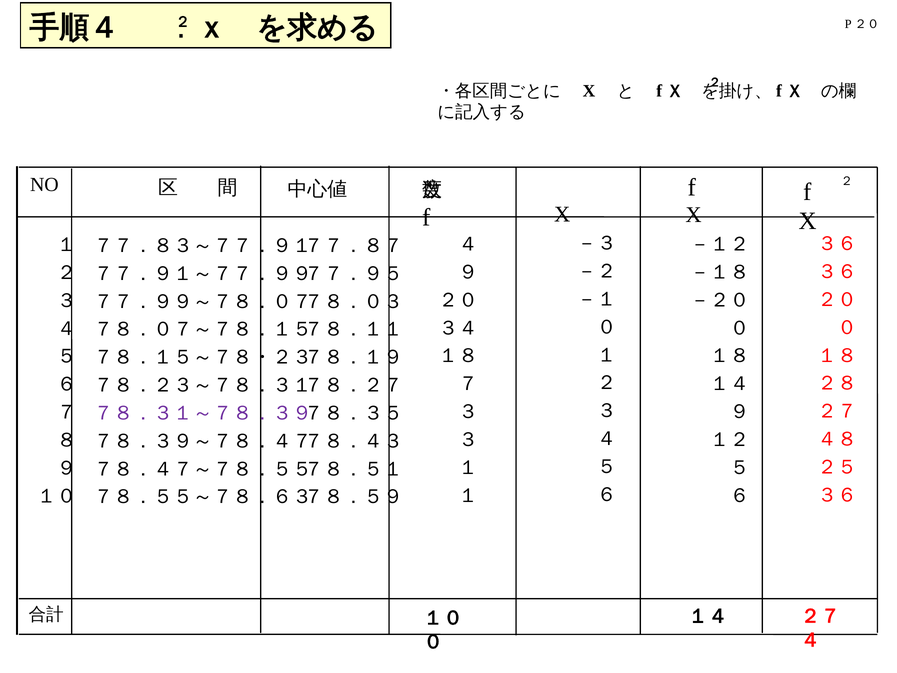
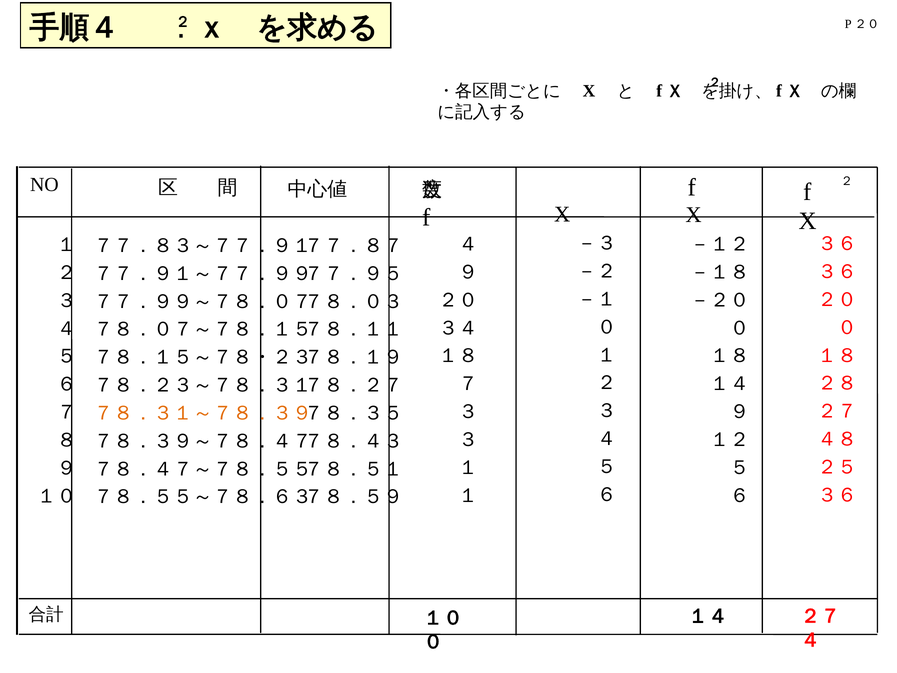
７８．３１～７８．３９ colour: purple -> orange
